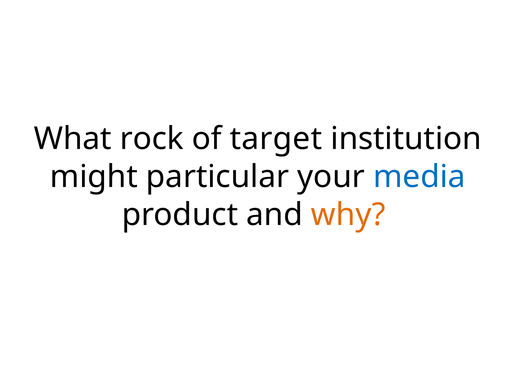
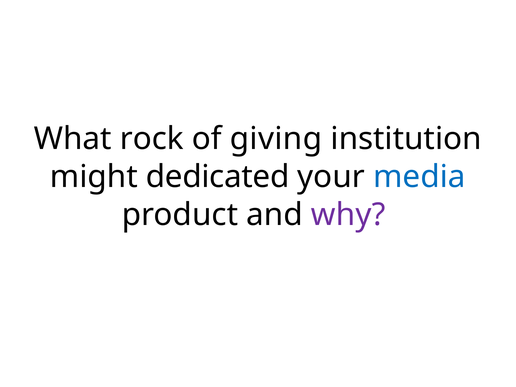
target: target -> giving
particular: particular -> dedicated
why colour: orange -> purple
